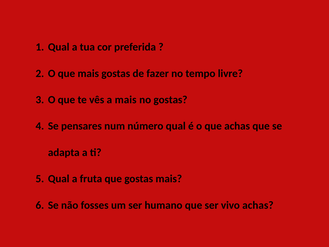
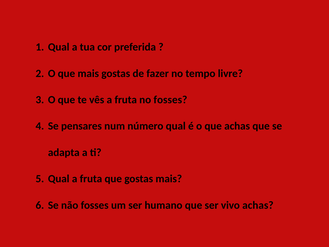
vês a mais: mais -> fruta
no gostas: gostas -> fosses
